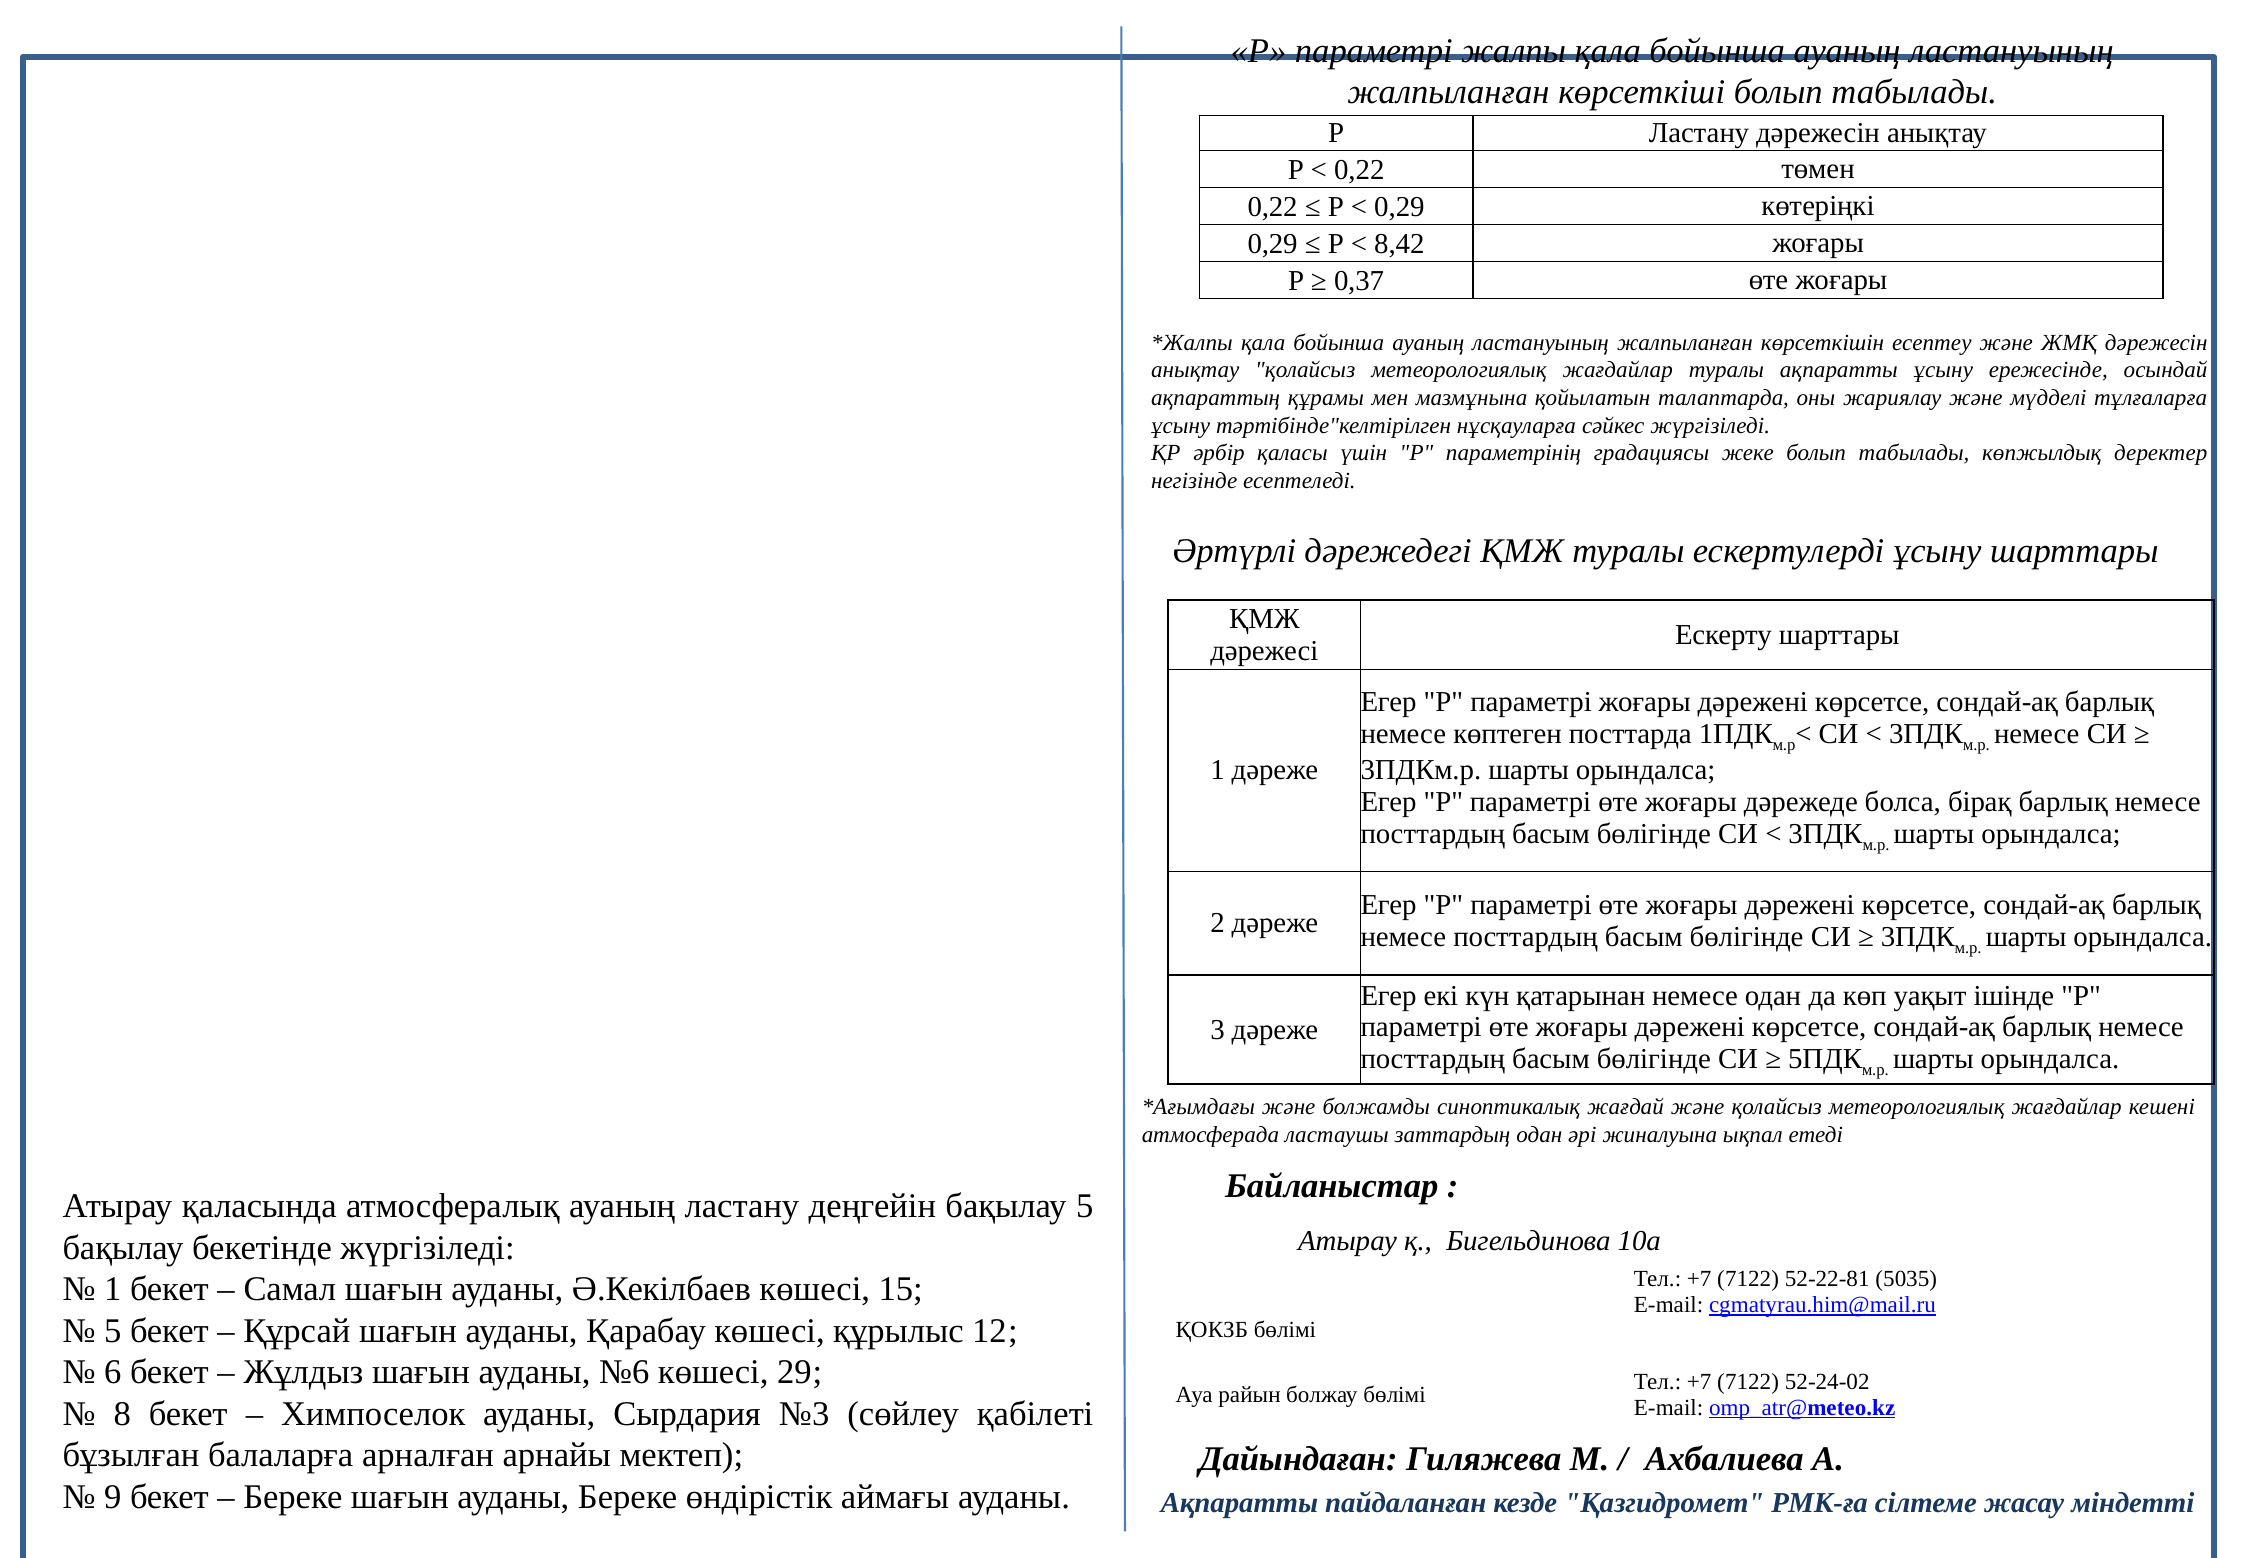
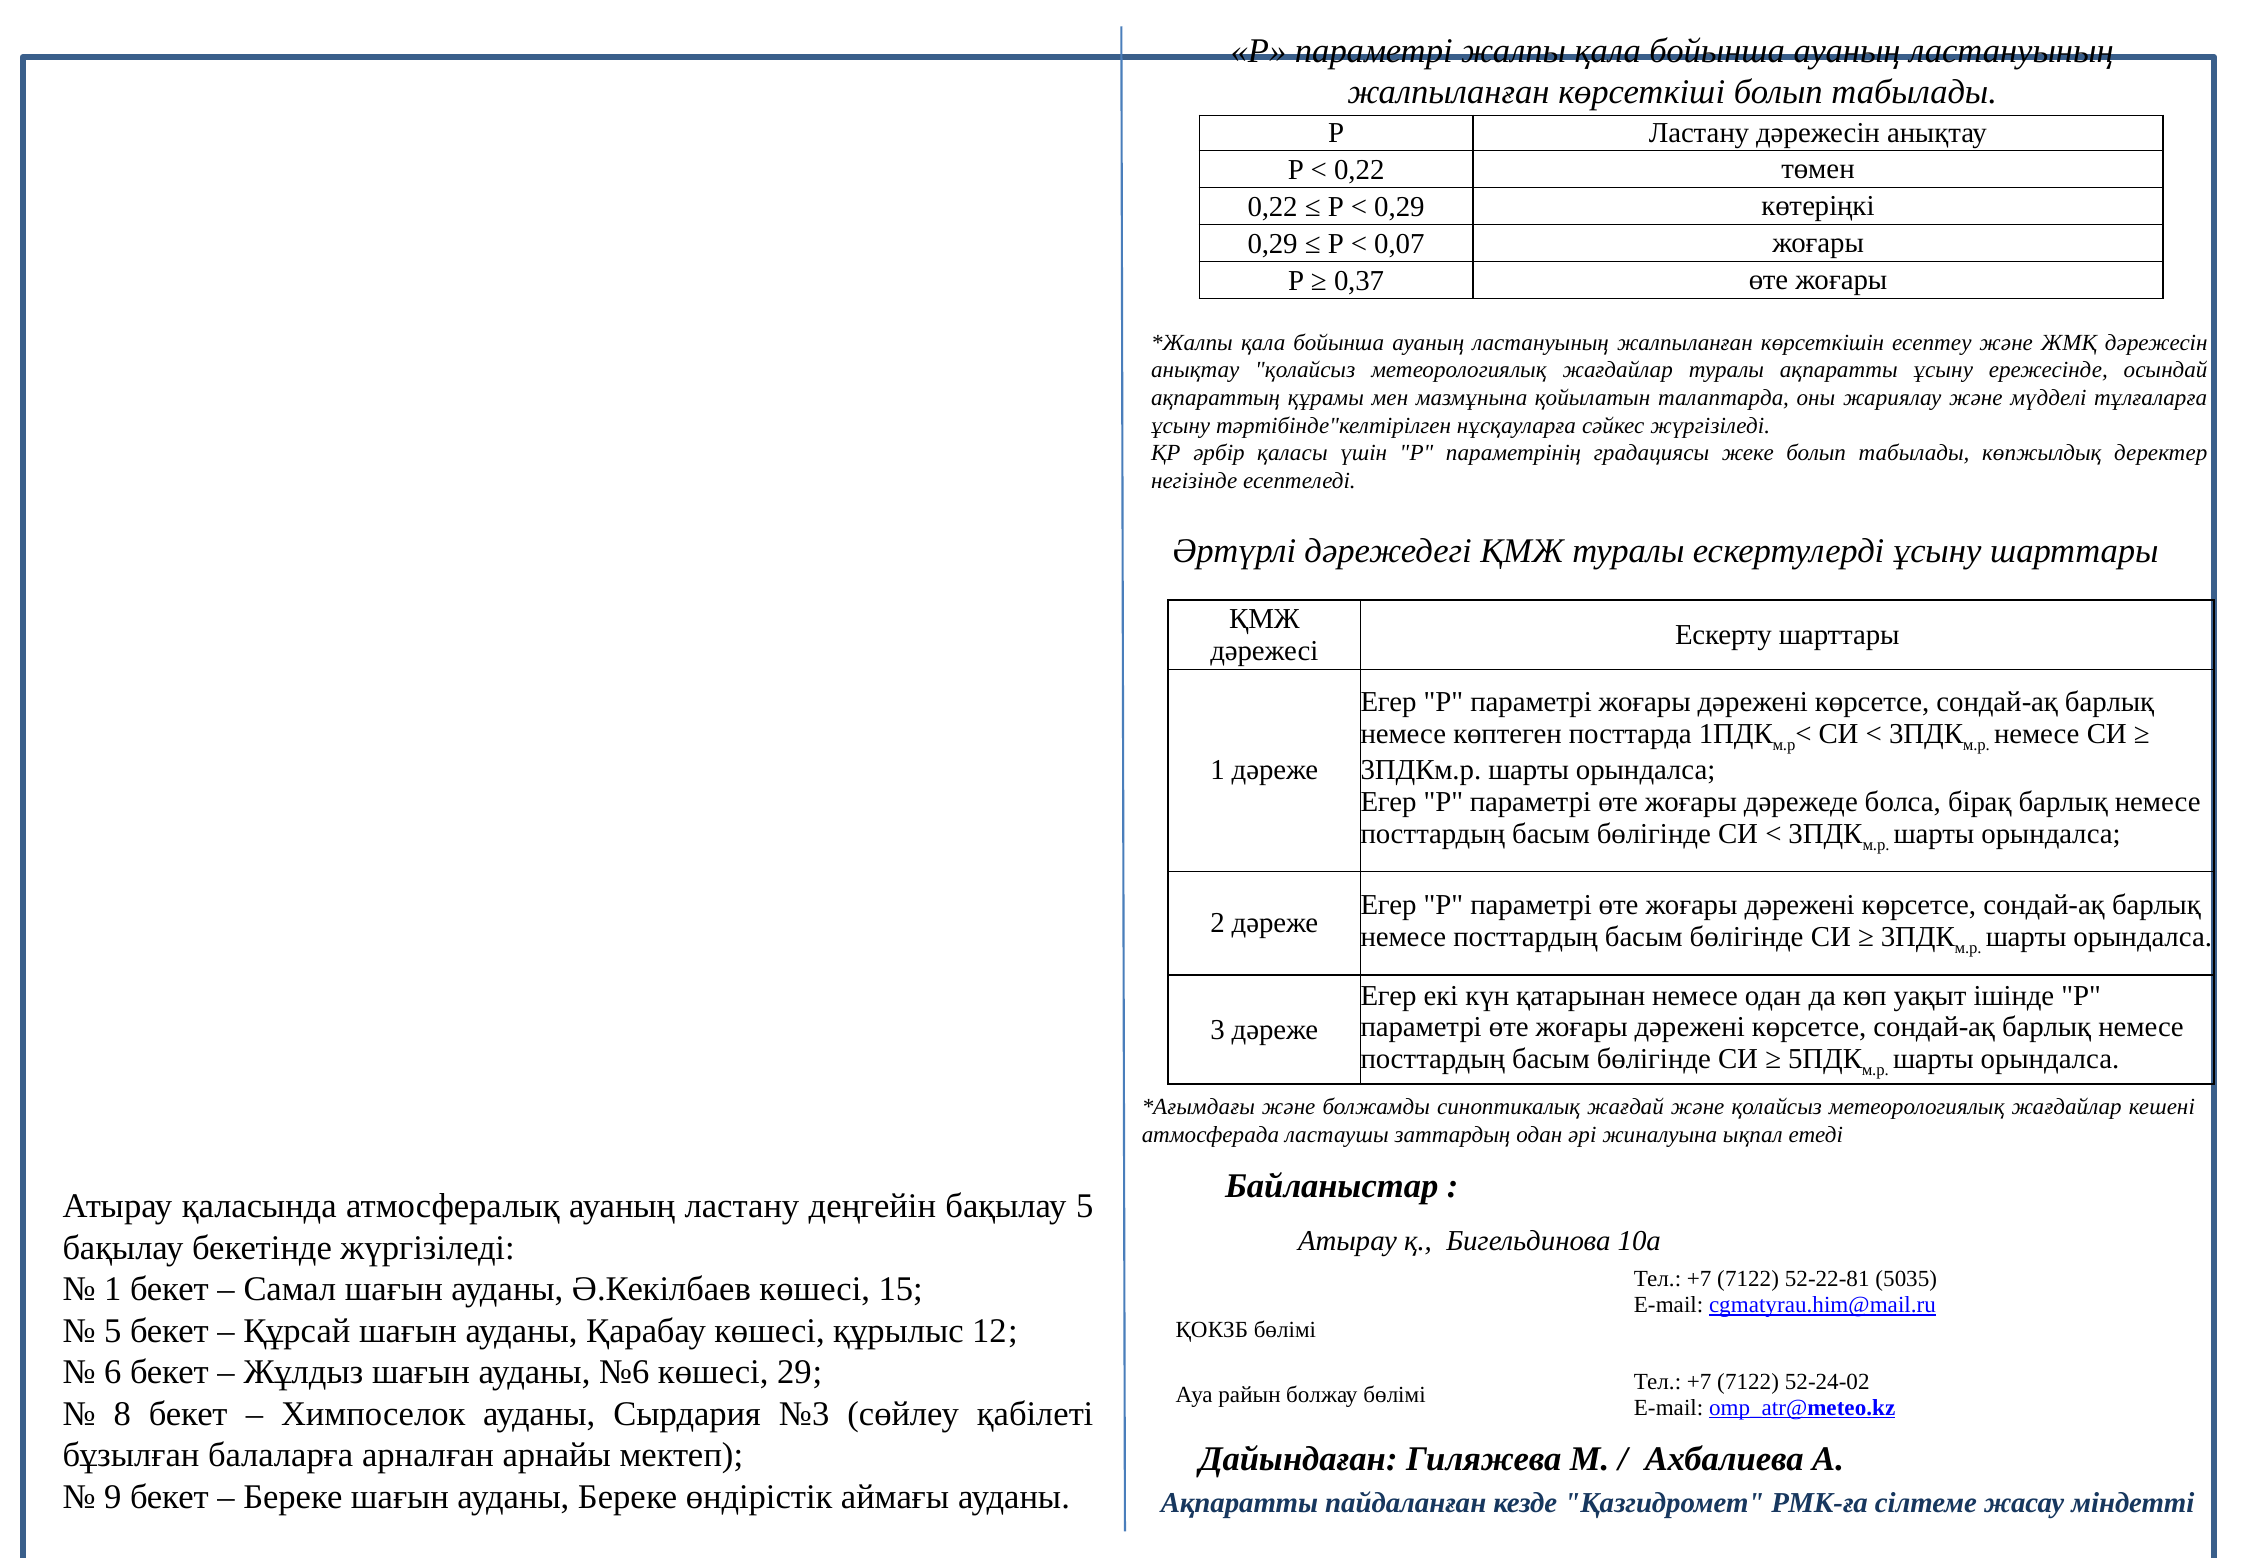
8,42: 8,42 -> 0,07
